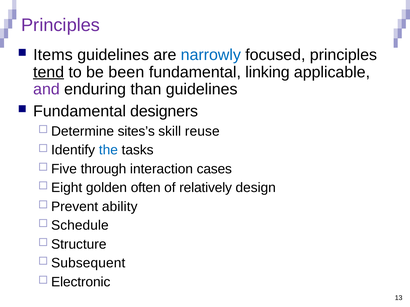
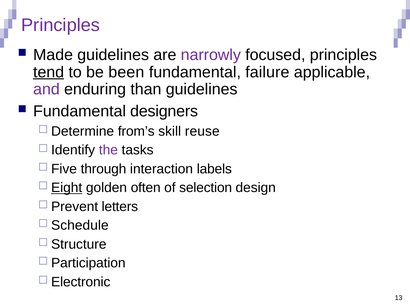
Items: Items -> Made
narrowly colour: blue -> purple
linking: linking -> failure
sites’s: sites’s -> from’s
the colour: blue -> purple
cases: cases -> labels
Eight underline: none -> present
relatively: relatively -> selection
ability: ability -> letters
Subsequent: Subsequent -> Participation
